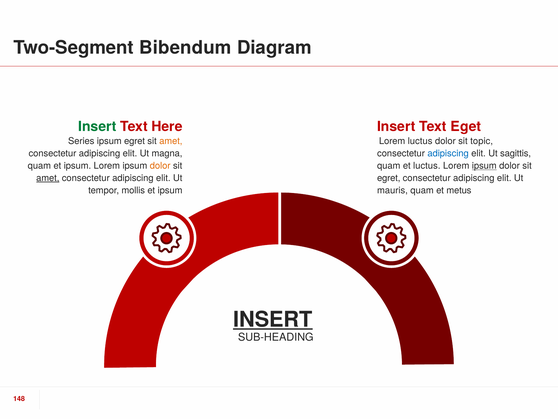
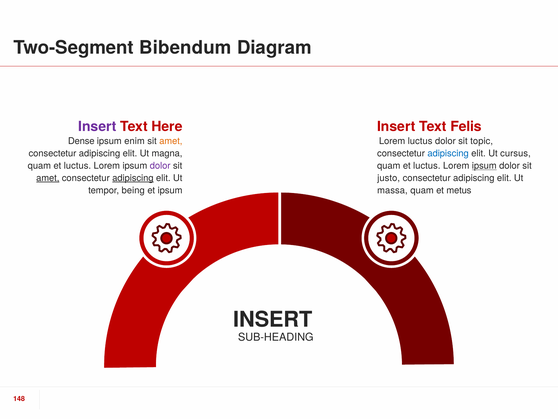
Insert at (97, 126) colour: green -> purple
Eget: Eget -> Felis
Series: Series -> Dense
ipsum egret: egret -> enim
sagittis: sagittis -> cursus
ipsum at (77, 166): ipsum -> luctus
dolor at (160, 166) colour: orange -> purple
adipiscing at (133, 178) underline: none -> present
egret at (389, 178): egret -> justo
mollis: mollis -> being
mauris: mauris -> massa
INSERT at (273, 319) underline: present -> none
